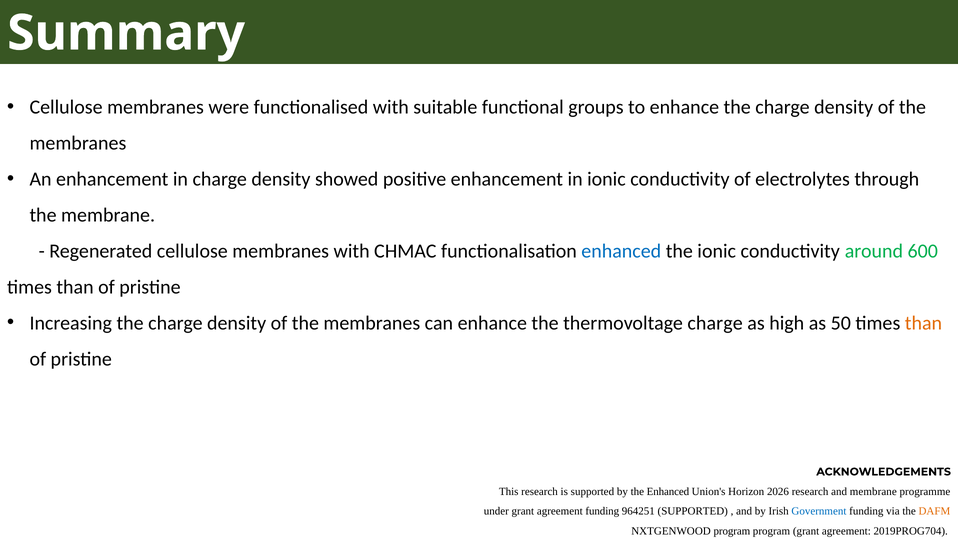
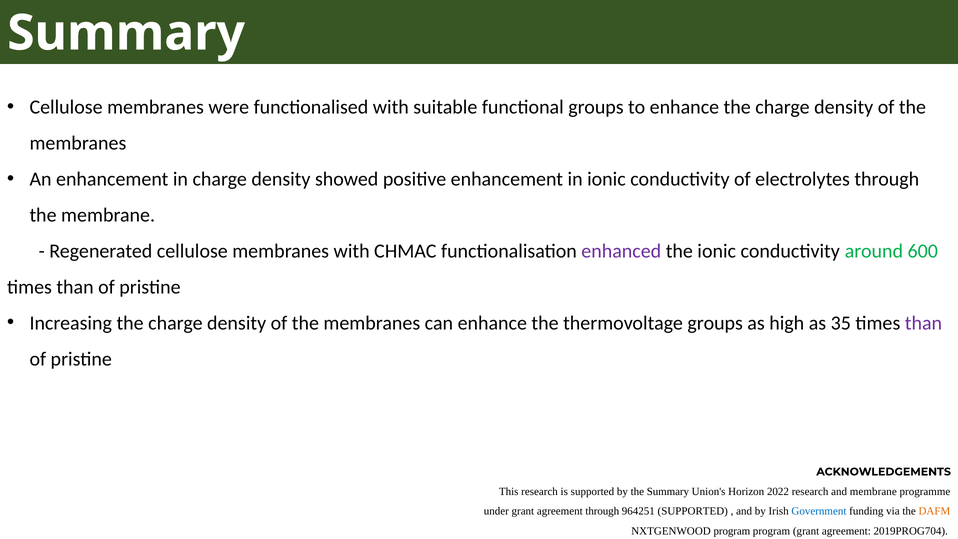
enhanced at (621, 251) colour: blue -> purple
thermovoltage charge: charge -> groups
50: 50 -> 35
than at (923, 323) colour: orange -> purple
the Enhanced: Enhanced -> Summary
2026: 2026 -> 2022
agreement funding: funding -> through
